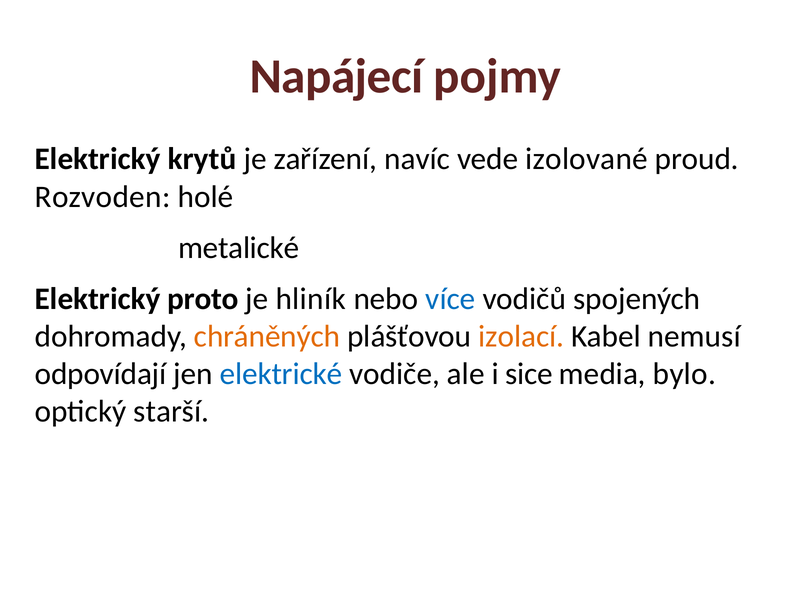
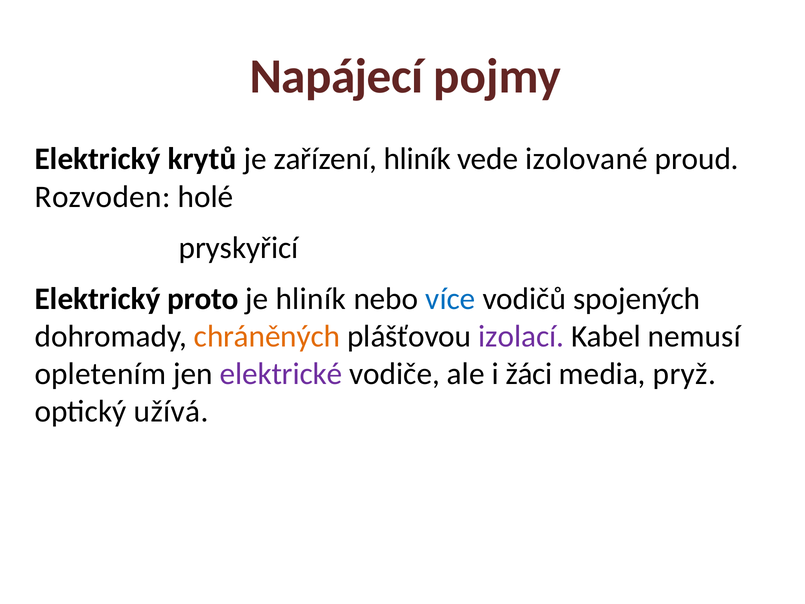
zařízení navíc: navíc -> hliník
metalické: metalické -> pryskyřicí
izolací colour: orange -> purple
odpovídají: odpovídají -> opletením
elektrické colour: blue -> purple
sice: sice -> žáci
bylo: bylo -> pryž
starší: starší -> užívá
